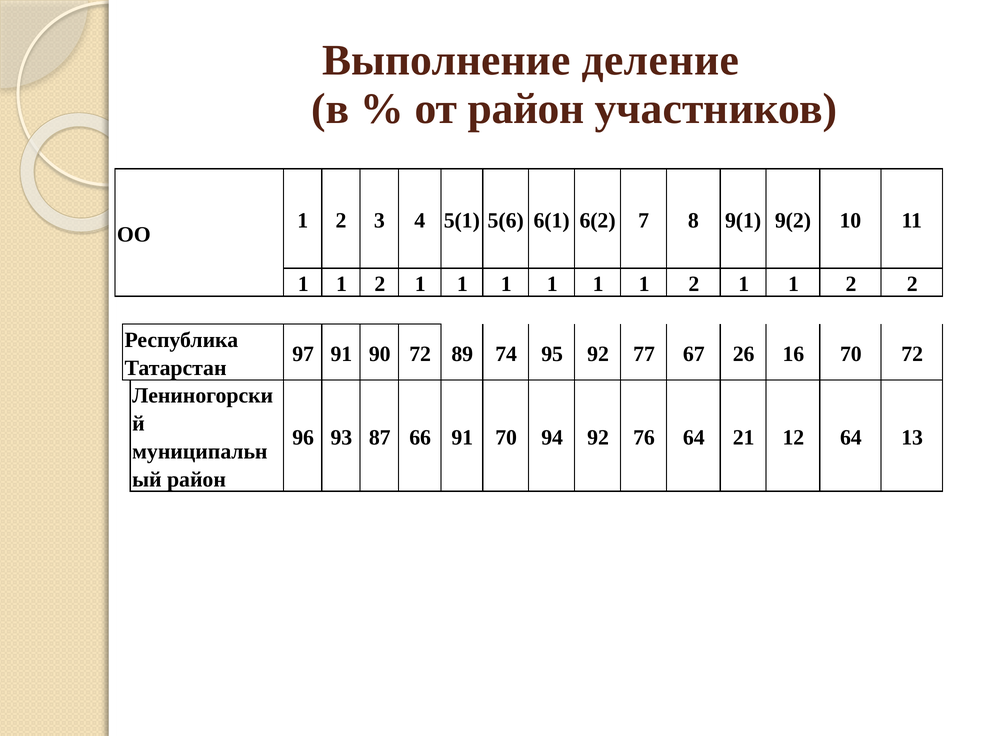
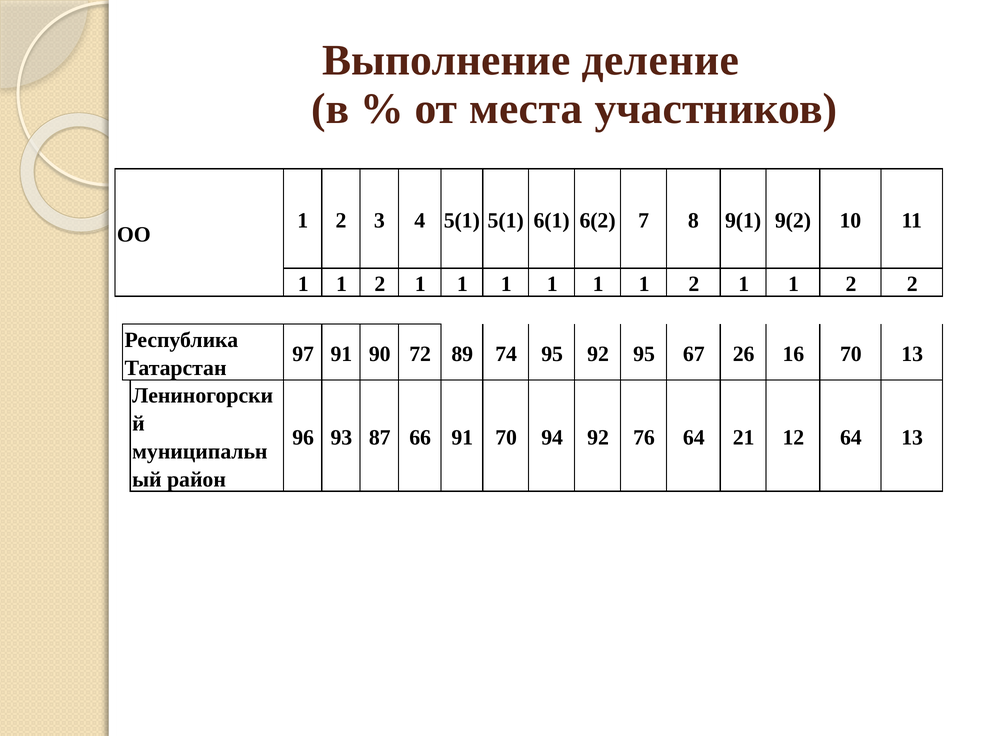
от район: район -> места
5(1 5(6: 5(6 -> 5(1
92 77: 77 -> 95
70 72: 72 -> 13
